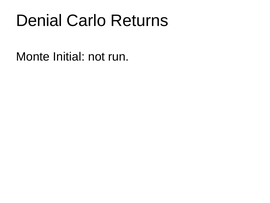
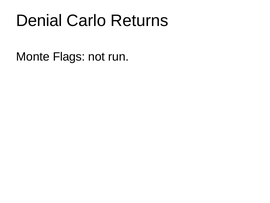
Initial: Initial -> Flags
